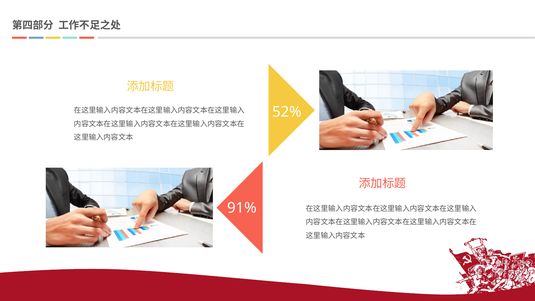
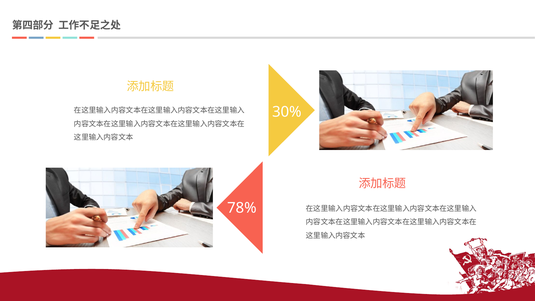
52%: 52% -> 30%
91%: 91% -> 78%
